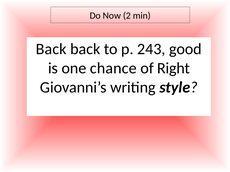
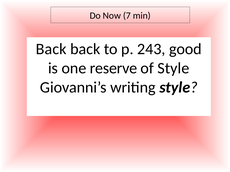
2: 2 -> 7
chance: chance -> reserve
of Right: Right -> Style
